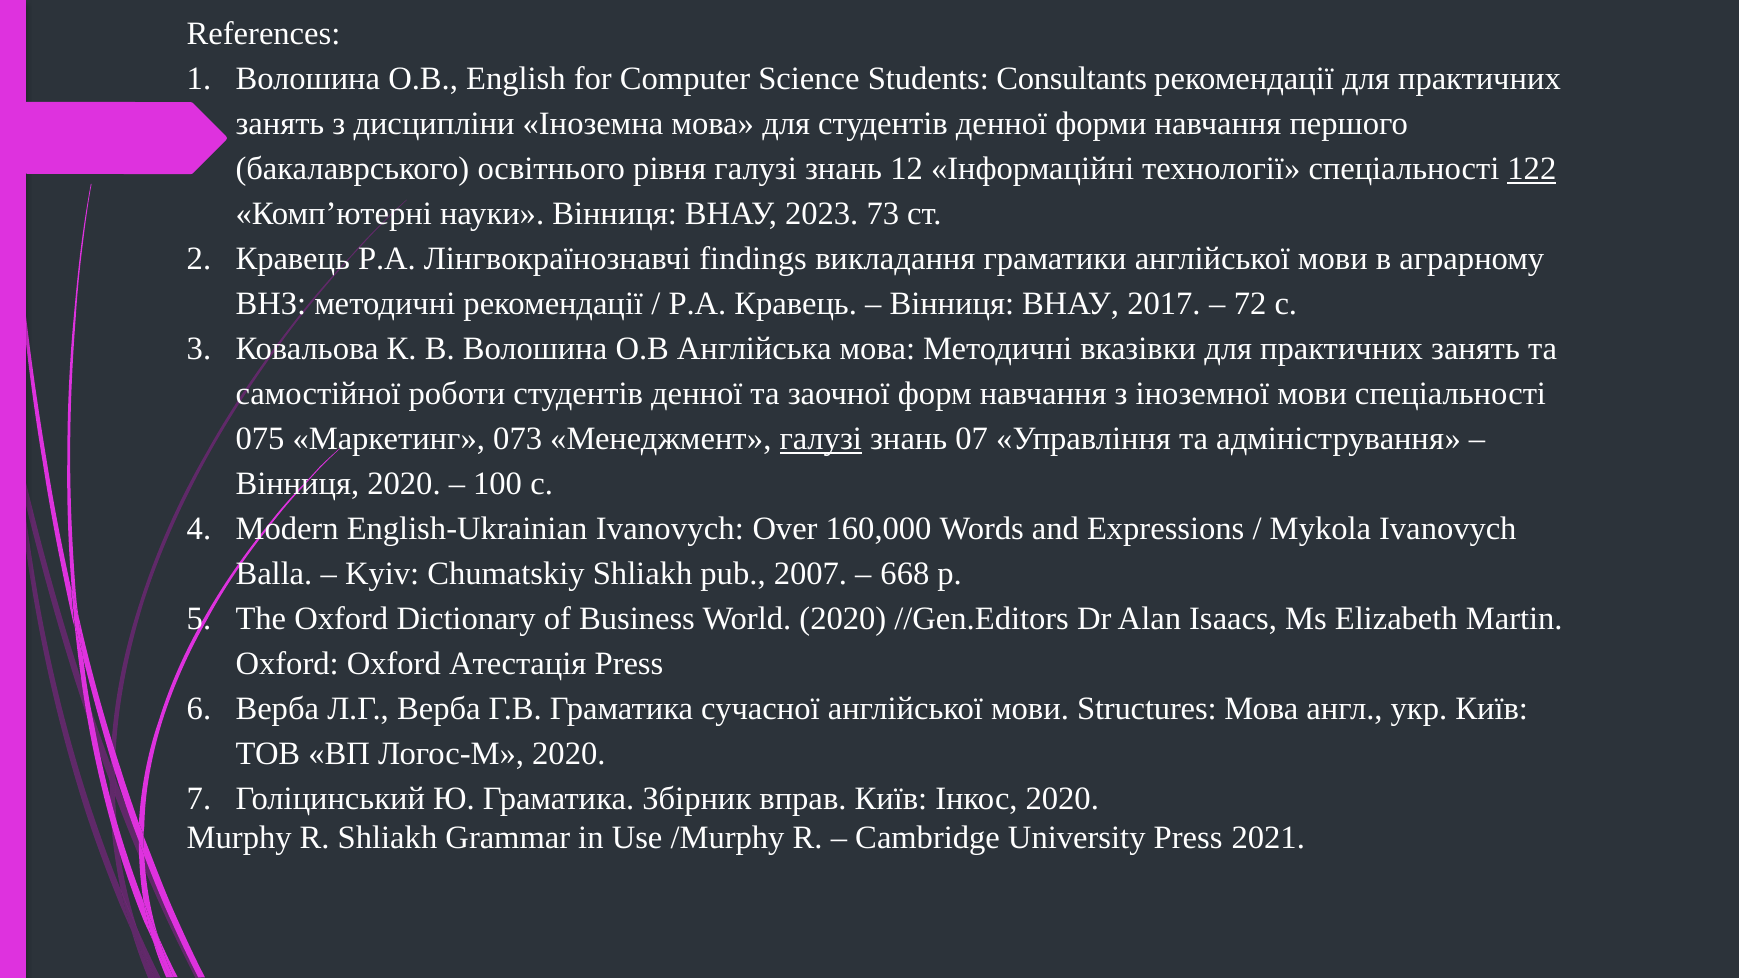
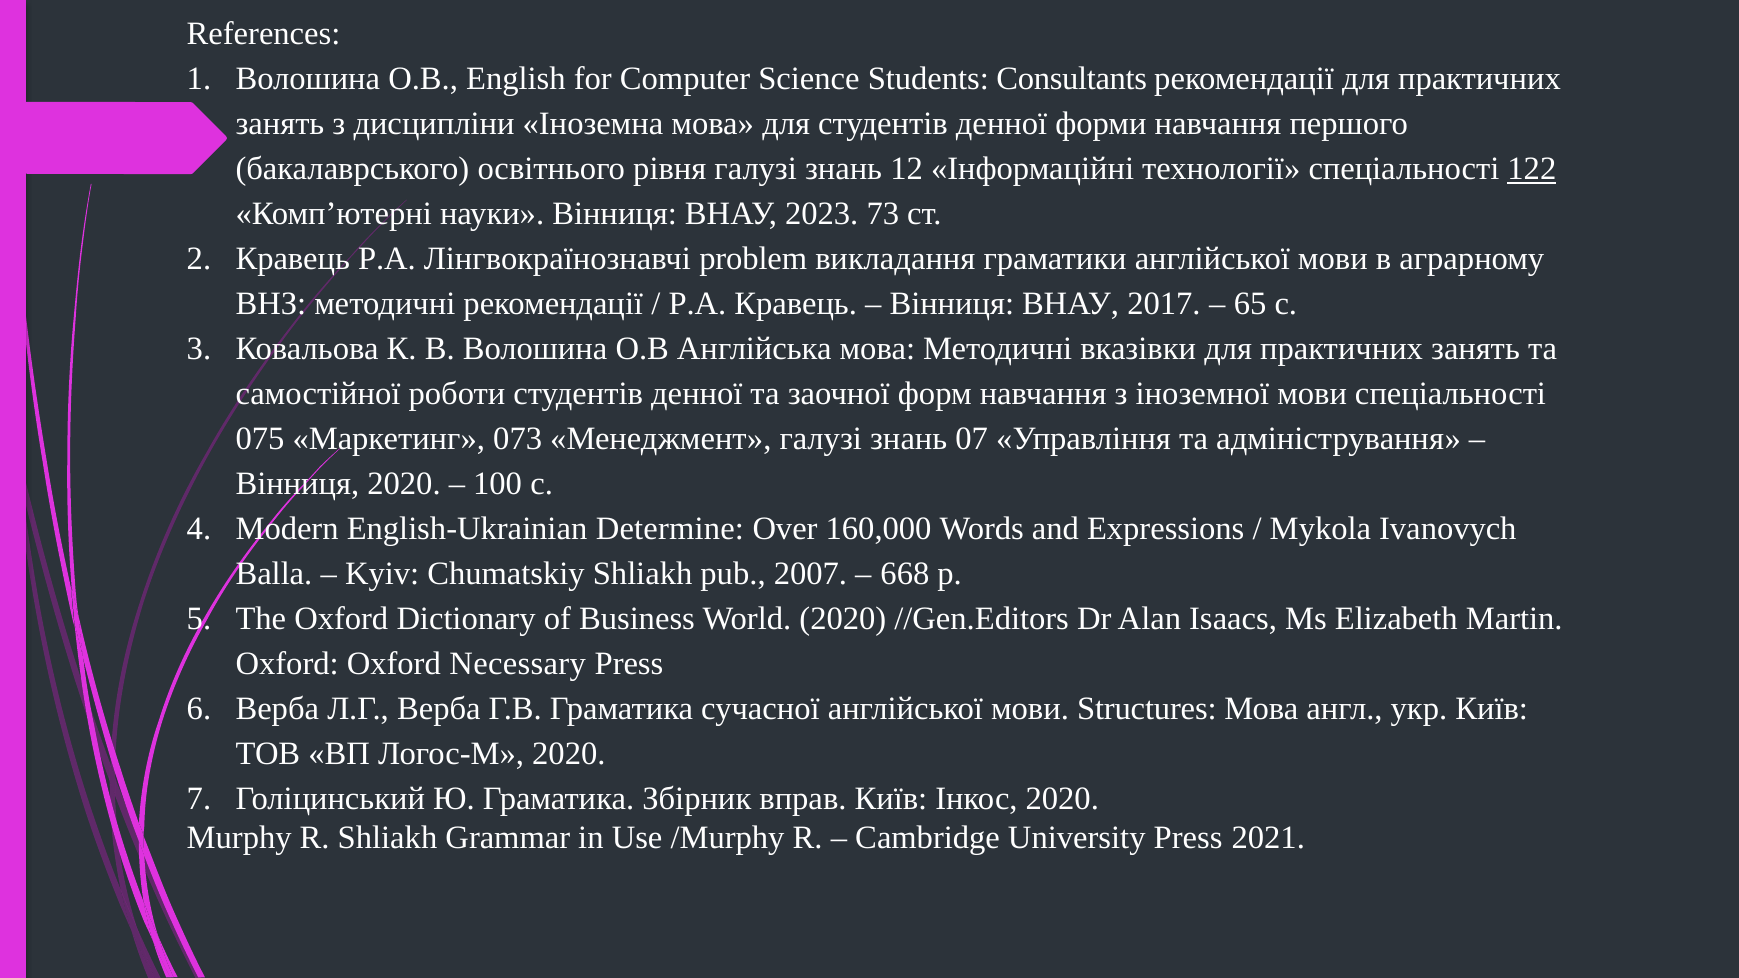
findings: findings -> problem
72: 72 -> 65
галузі at (821, 439) underline: present -> none
English-Ukrainian Ivanovych: Ivanovych -> Determine
Атестація: Атестація -> Necessary
